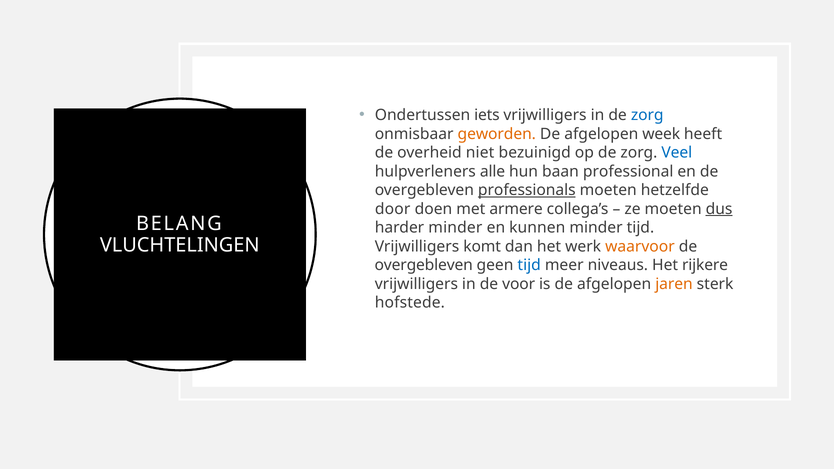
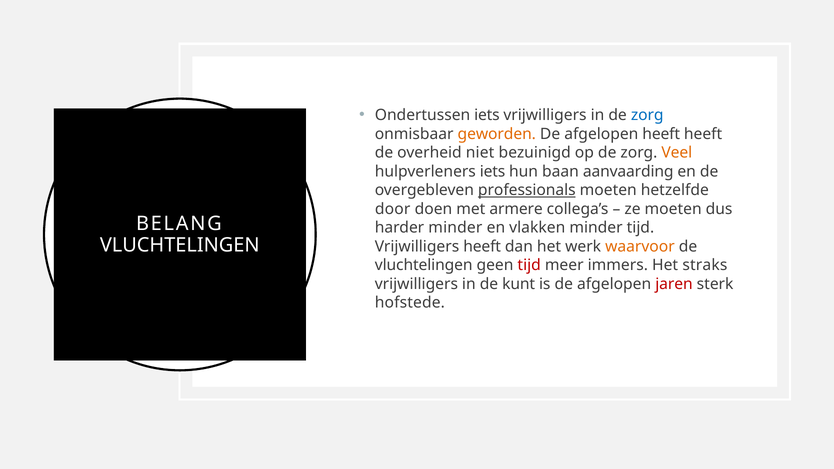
afgelopen week: week -> heeft
Veel colour: blue -> orange
hulpverleners alle: alle -> iets
professional: professional -> aanvaarding
dus underline: present -> none
kunnen: kunnen -> vlakken
Vrijwilligers komt: komt -> heeft
overgebleven at (424, 265): overgebleven -> vluchtelingen
tijd at (529, 265) colour: blue -> red
niveaus: niveaus -> immers
rijkere: rijkere -> straks
voor: voor -> kunt
jaren colour: orange -> red
